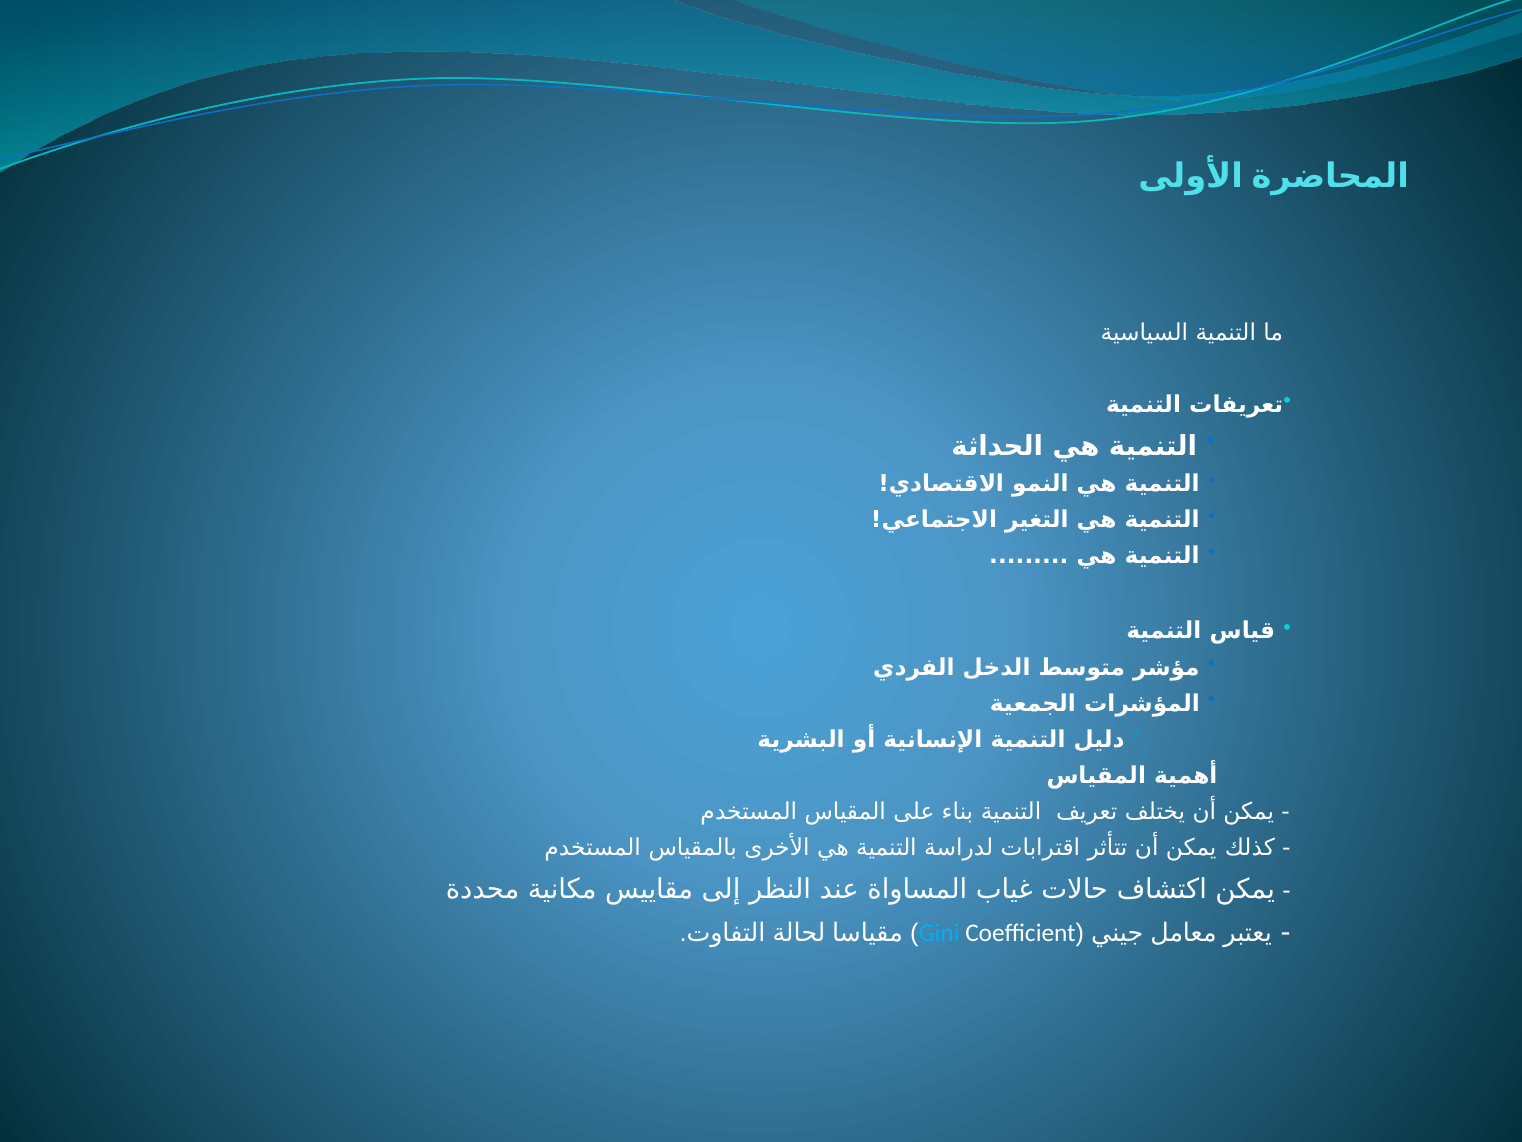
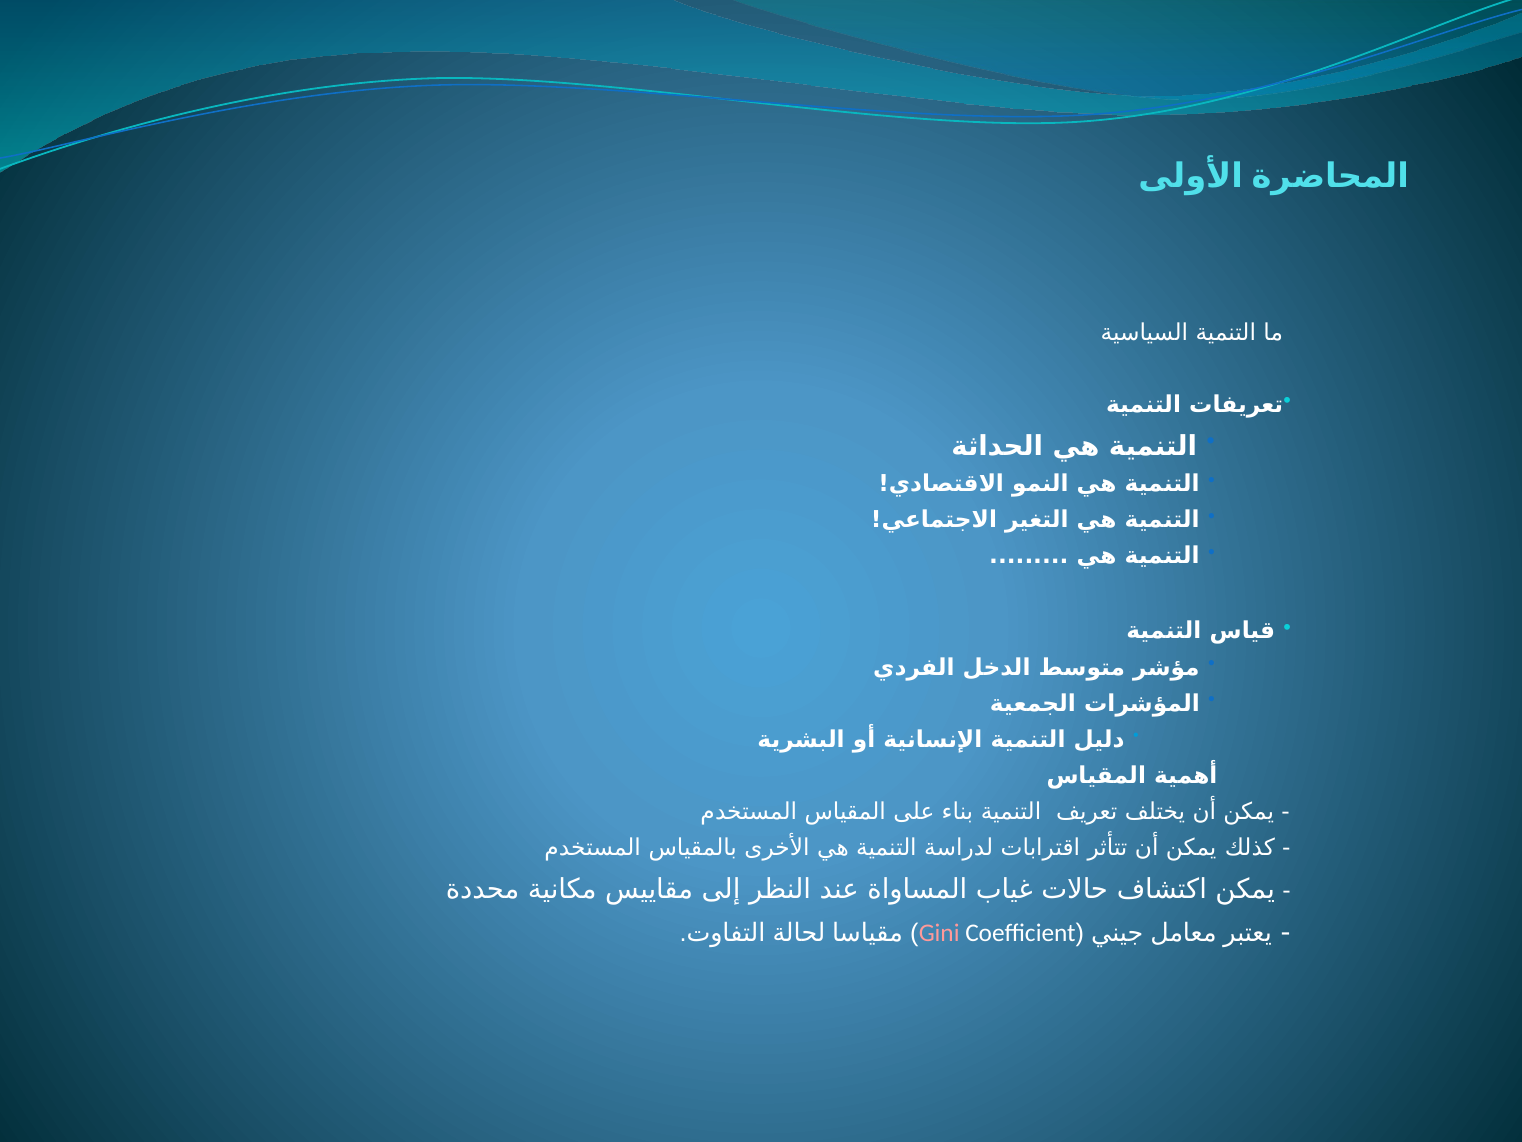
Gini colour: light blue -> pink
